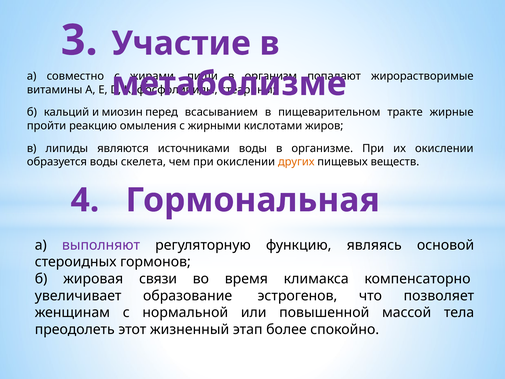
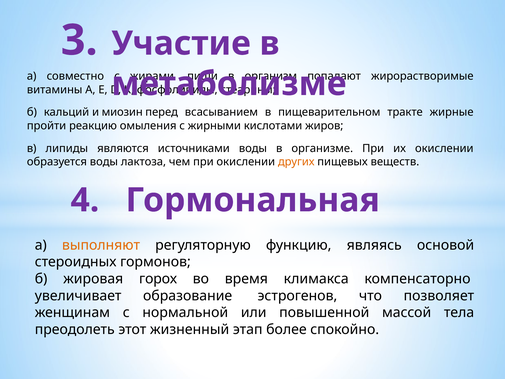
скелета: скелета -> лактоза
выполняют colour: purple -> orange
связи: связи -> горох
